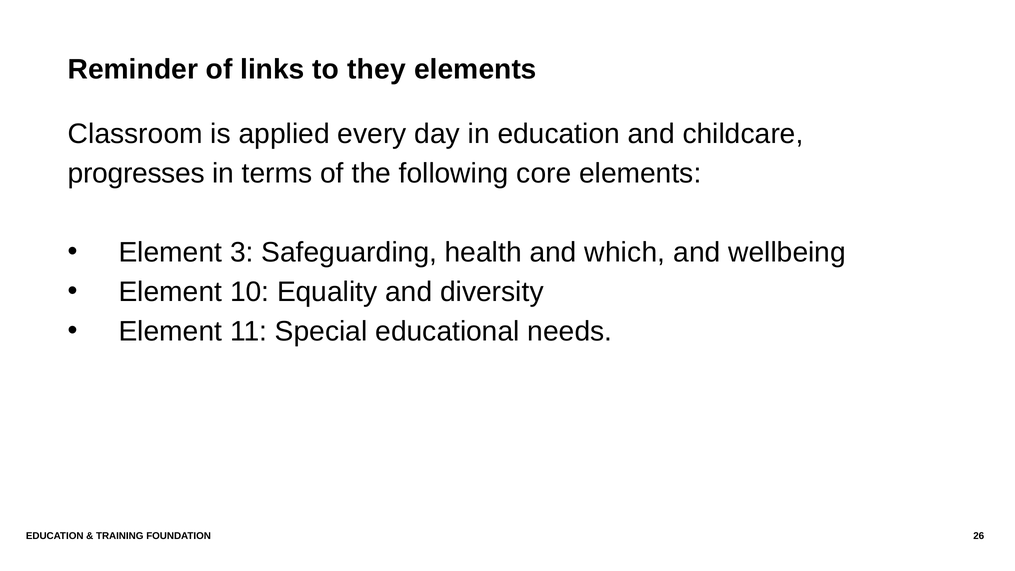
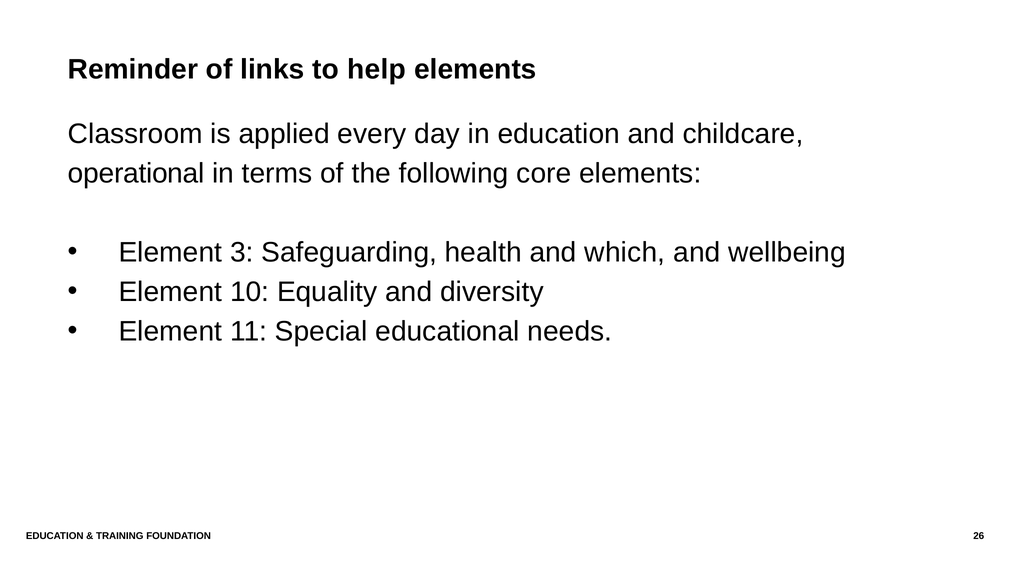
they: they -> help
progresses: progresses -> operational
